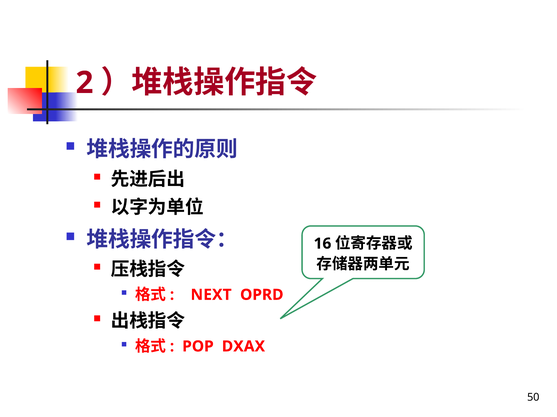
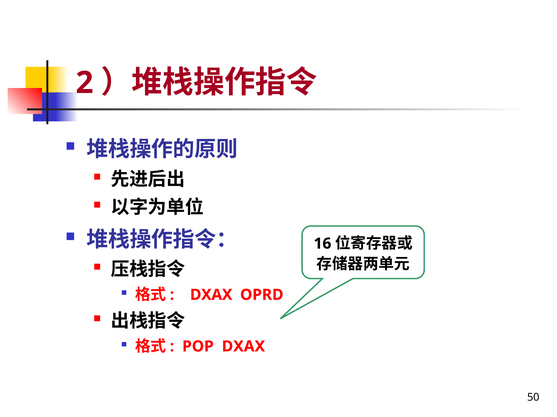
NEXT at (211, 295): NEXT -> DXAX
